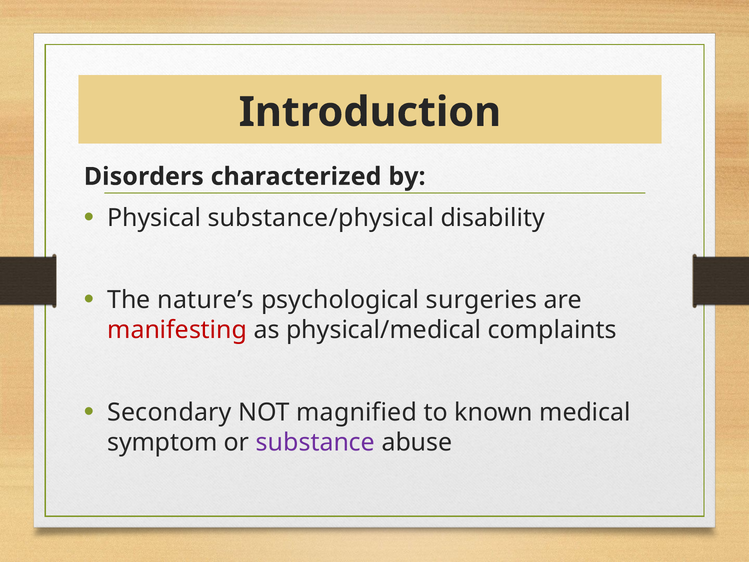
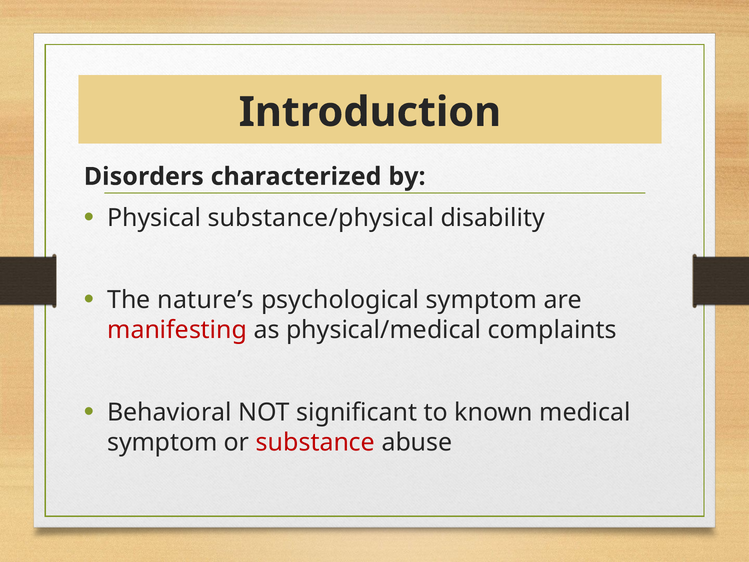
psychological surgeries: surgeries -> symptom
Secondary: Secondary -> Behavioral
magnified: magnified -> significant
substance colour: purple -> red
